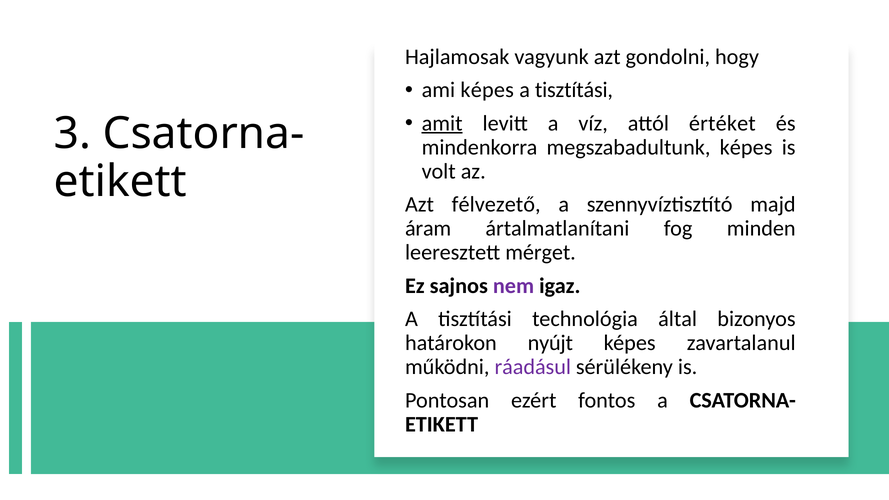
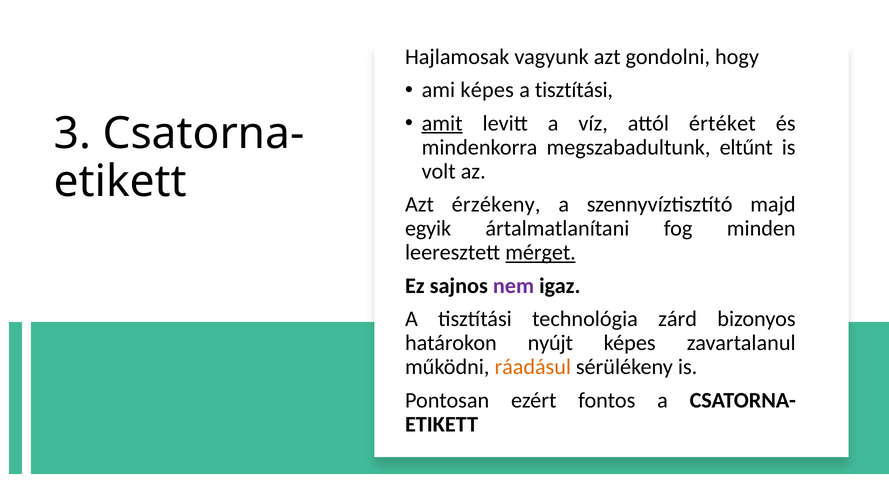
megszabadultunk képes: képes -> eltűnt
félvezető: félvezető -> érzékeny
áram: áram -> egyik
mérget underline: none -> present
által: által -> zárd
ráadásul colour: purple -> orange
